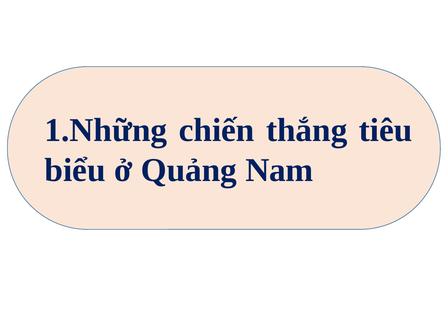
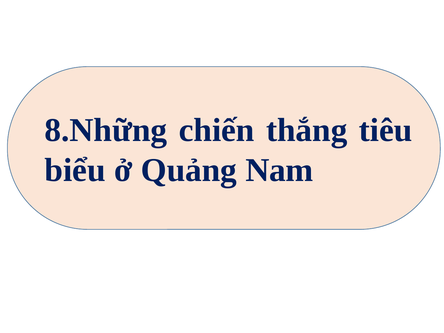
1.Những: 1.Những -> 8.Những
